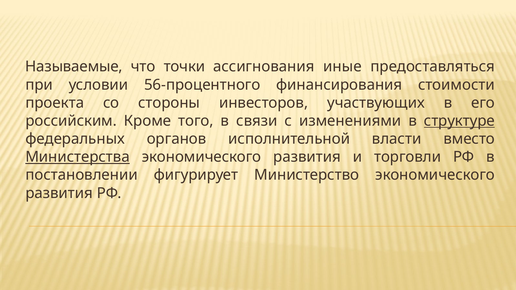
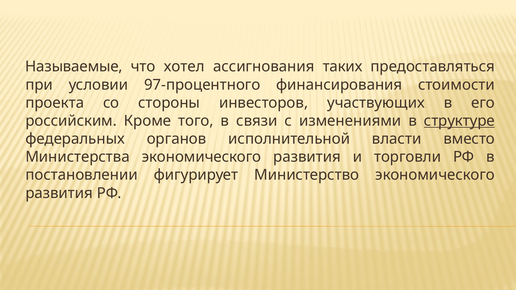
точки: точки -> хотел
иные: иные -> таких
56-процентного: 56-процентного -> 97-процентного
Министерства underline: present -> none
